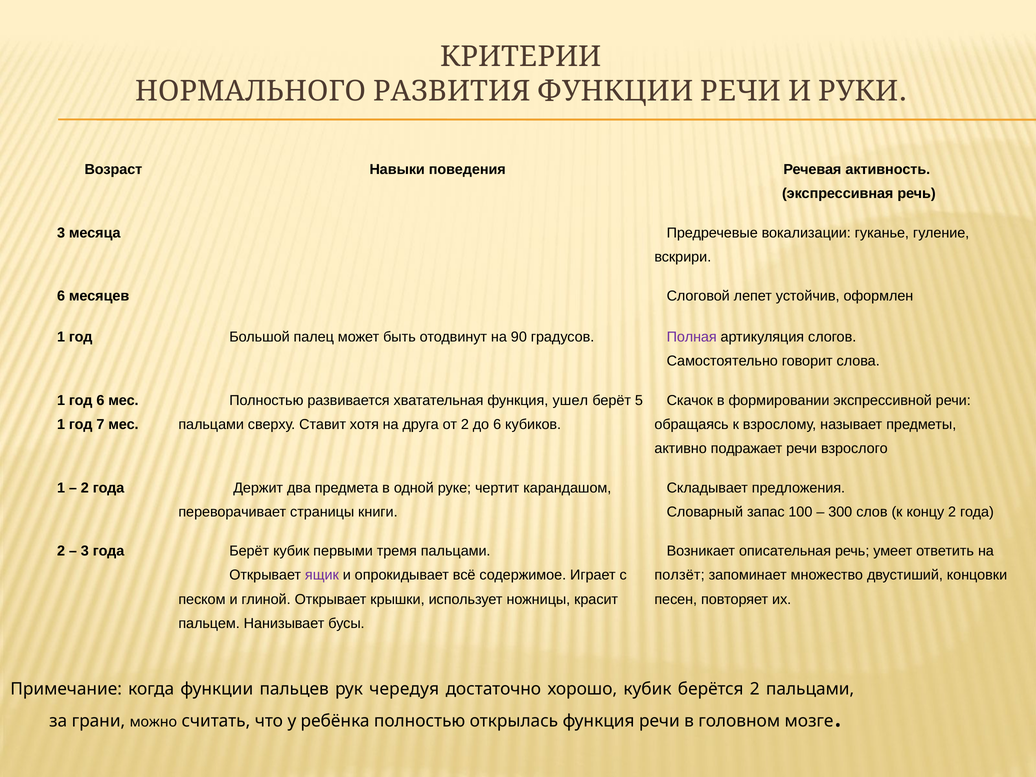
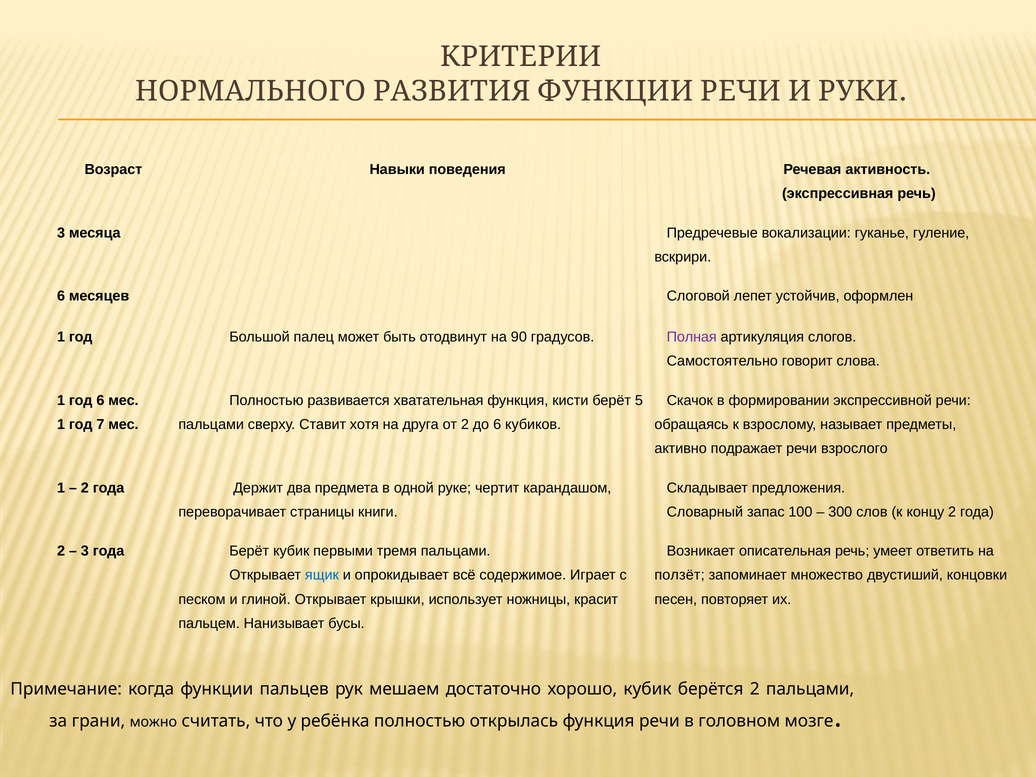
ушел: ушел -> кисти
ящик colour: purple -> blue
чередуя: чередуя -> мешаем
